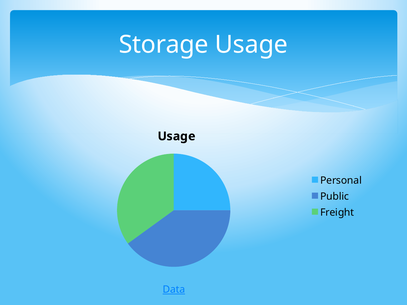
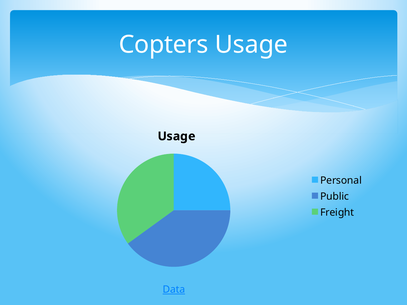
Storage: Storage -> Copters
